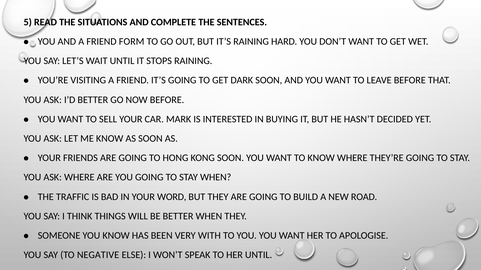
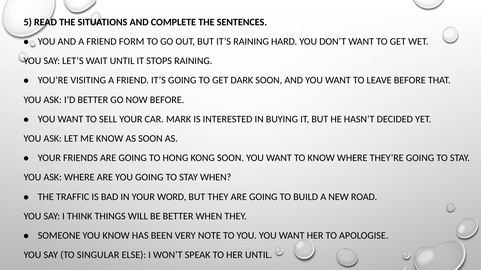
WITH: WITH -> NOTE
NEGATIVE: NEGATIVE -> SINGULAR
